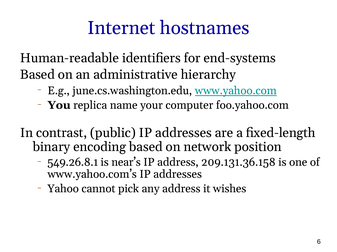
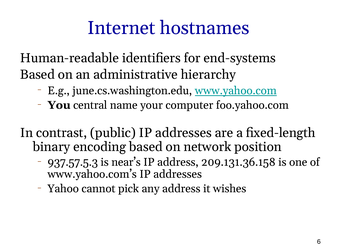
replica: replica -> central
549.26.8.1: 549.26.8.1 -> 937.57.5.3
